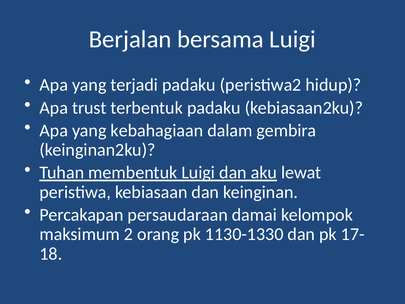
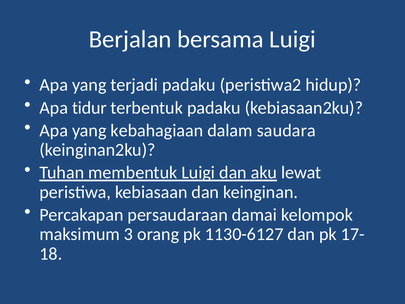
trust: trust -> tidur
gembira: gembira -> saudara
2: 2 -> 3
1130-1330: 1130-1330 -> 1130-6127
